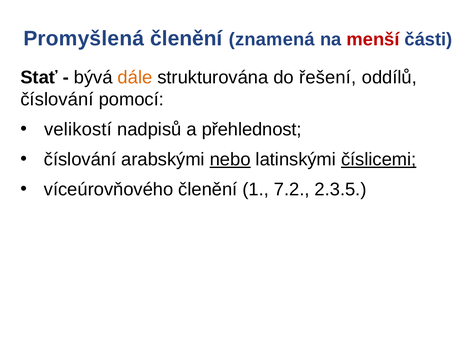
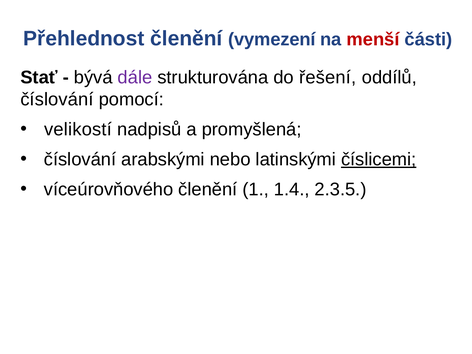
Promyšlená: Promyšlená -> Přehlednost
znamená: znamená -> vymezení
dále colour: orange -> purple
přehlednost: přehlednost -> promyšlená
nebo underline: present -> none
7.2: 7.2 -> 1.4
